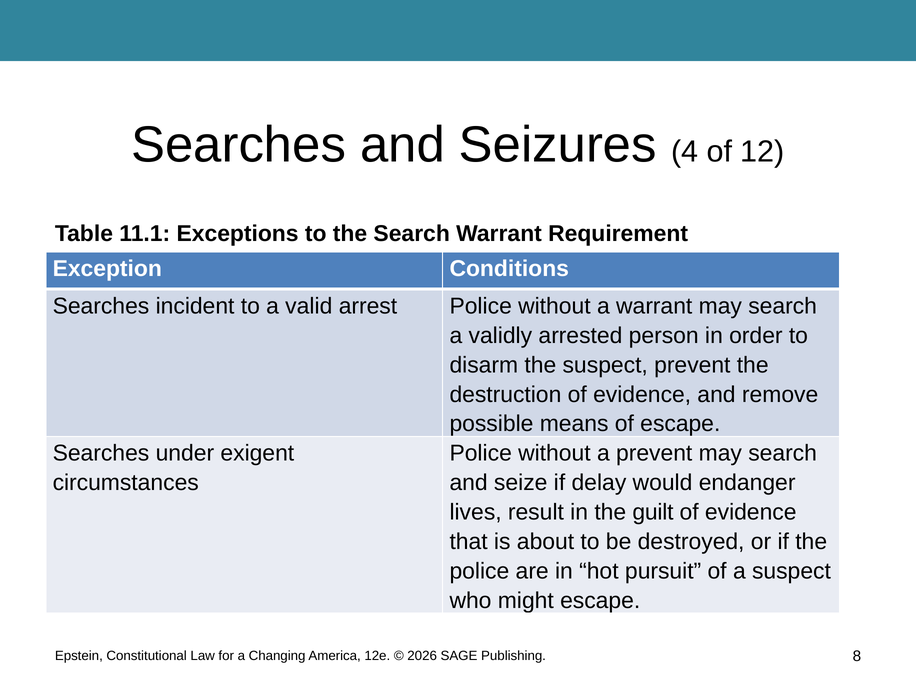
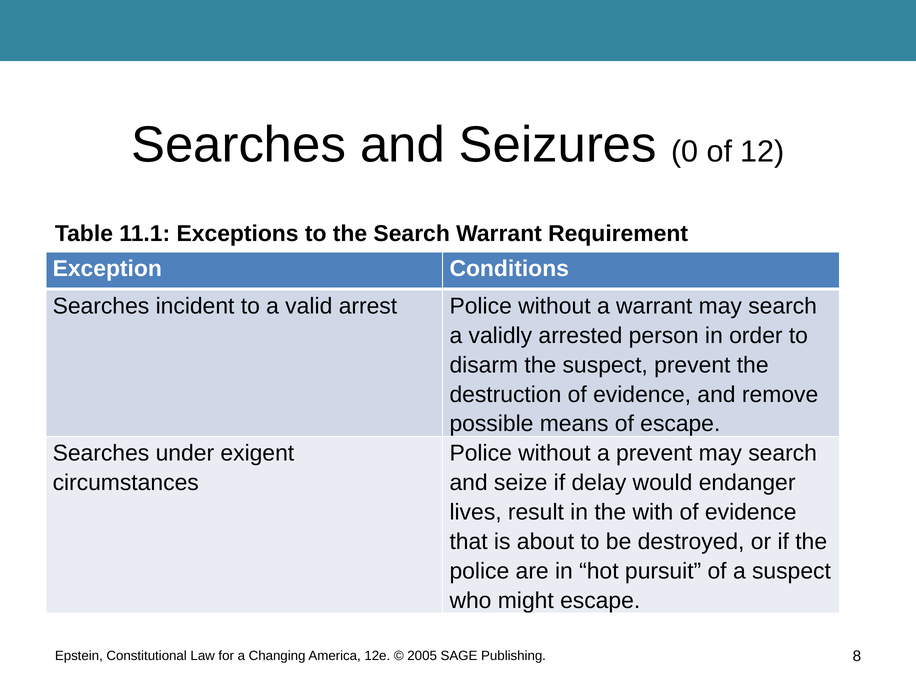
4: 4 -> 0
guilt: guilt -> with
2026: 2026 -> 2005
